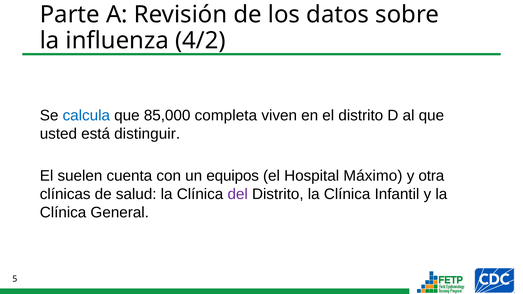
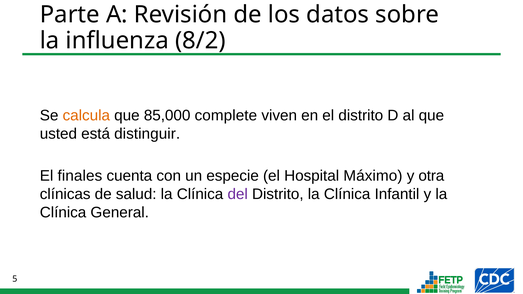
4/2: 4/2 -> 8/2
calcula colour: blue -> orange
completa: completa -> complete
suelen: suelen -> finales
equipos: equipos -> especie
